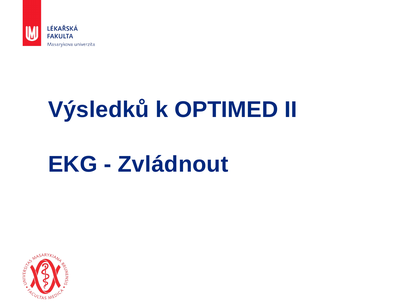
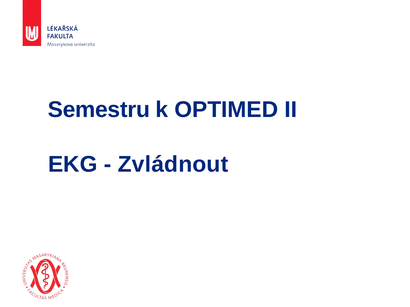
Výsledků: Výsledků -> Semestru
